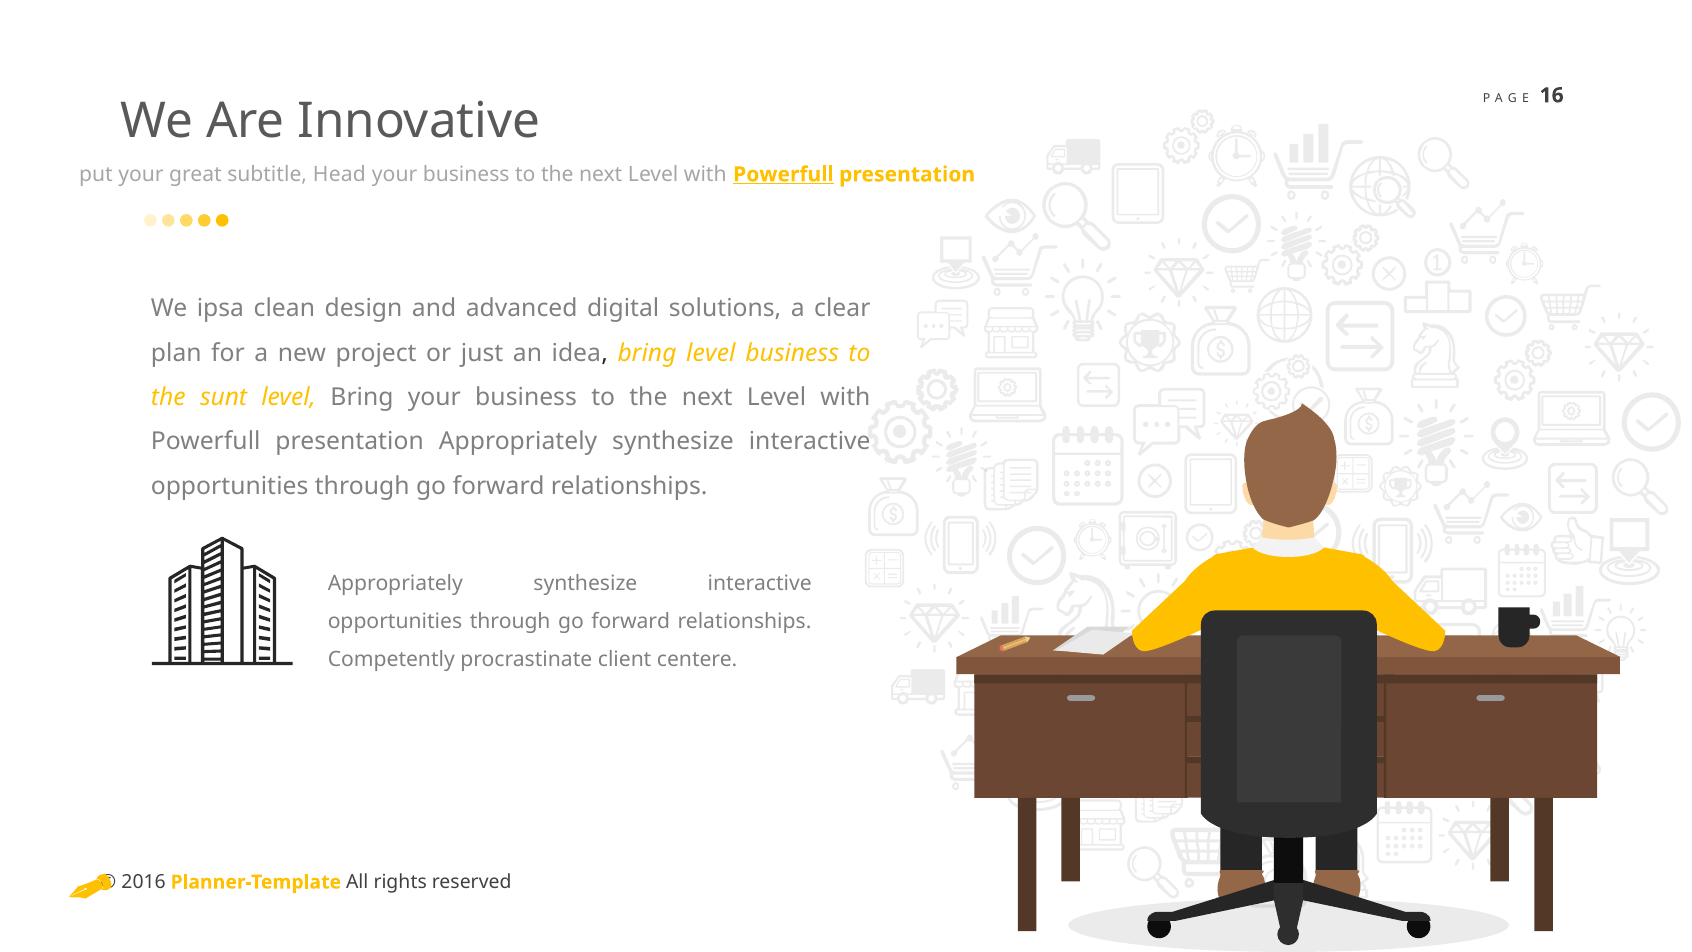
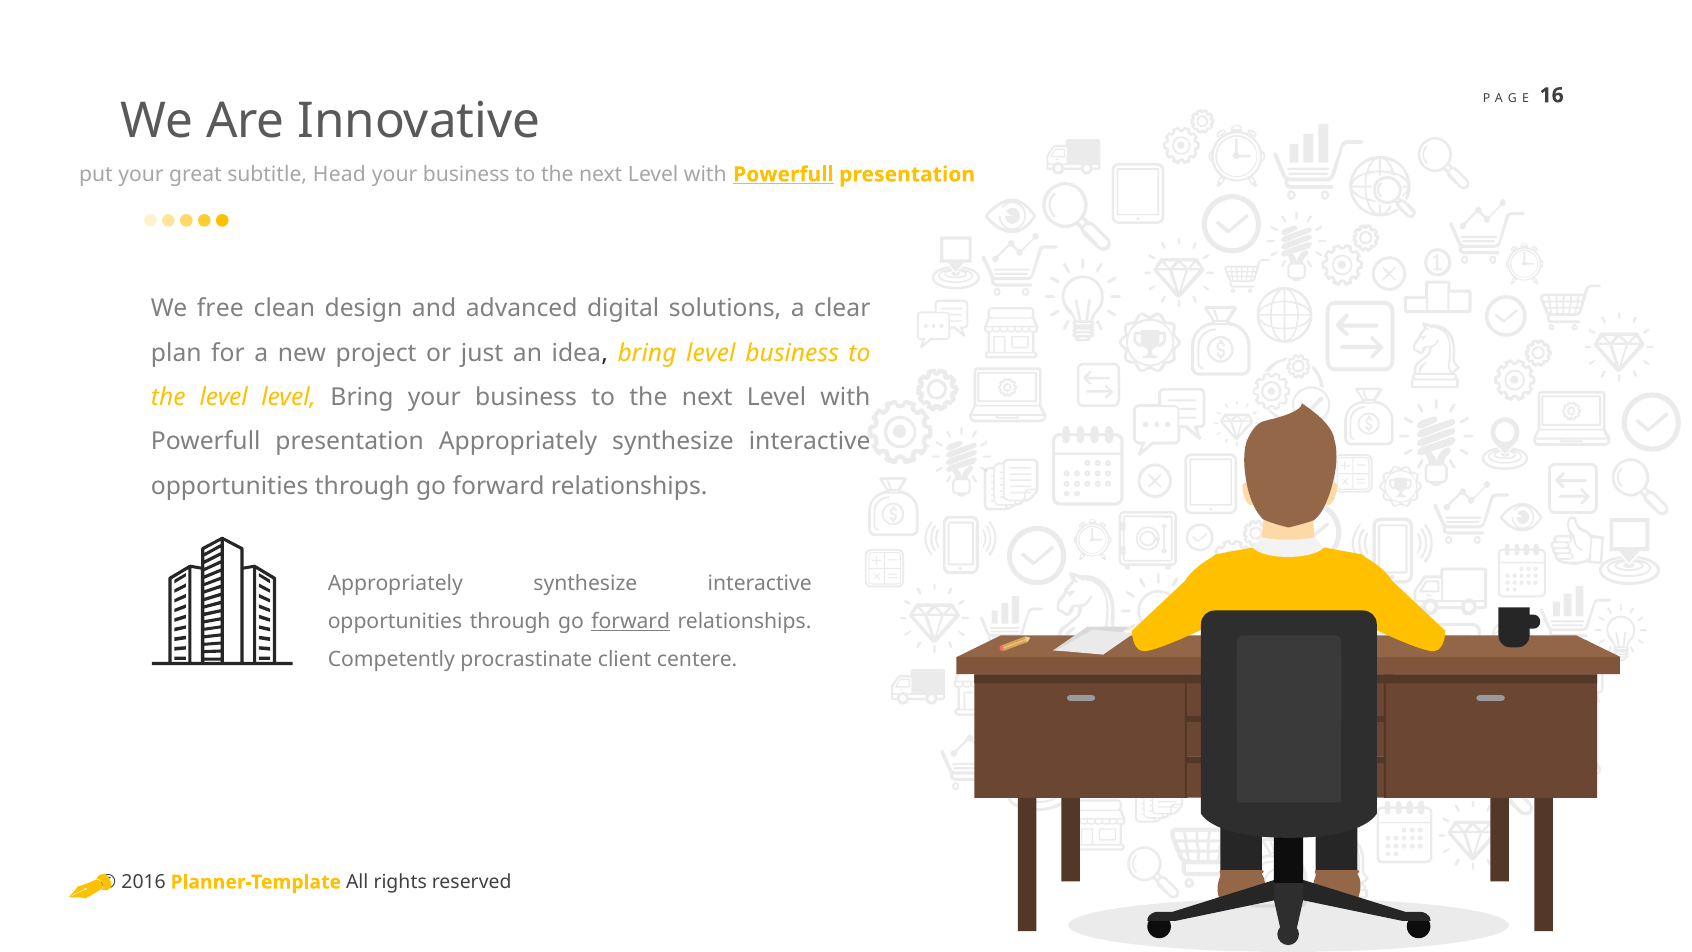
ipsa: ipsa -> free
the sunt: sunt -> level
forward at (631, 622) underline: none -> present
